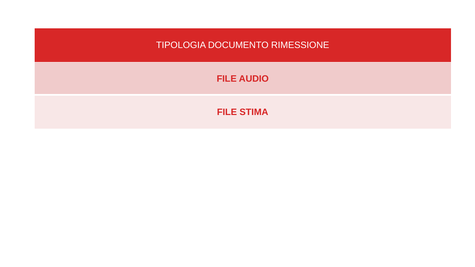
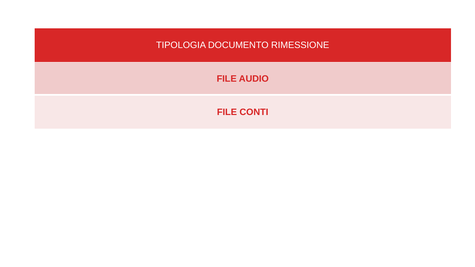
STIMA: STIMA -> CONTI
